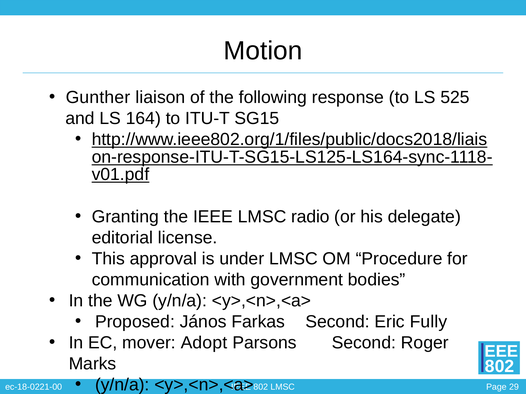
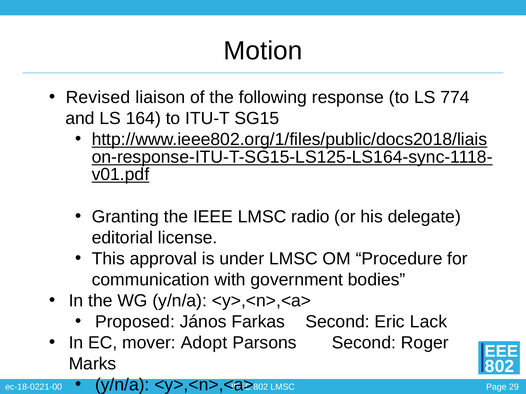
Gunther: Gunther -> Revised
525: 525 -> 774
Fully: Fully -> Lack
